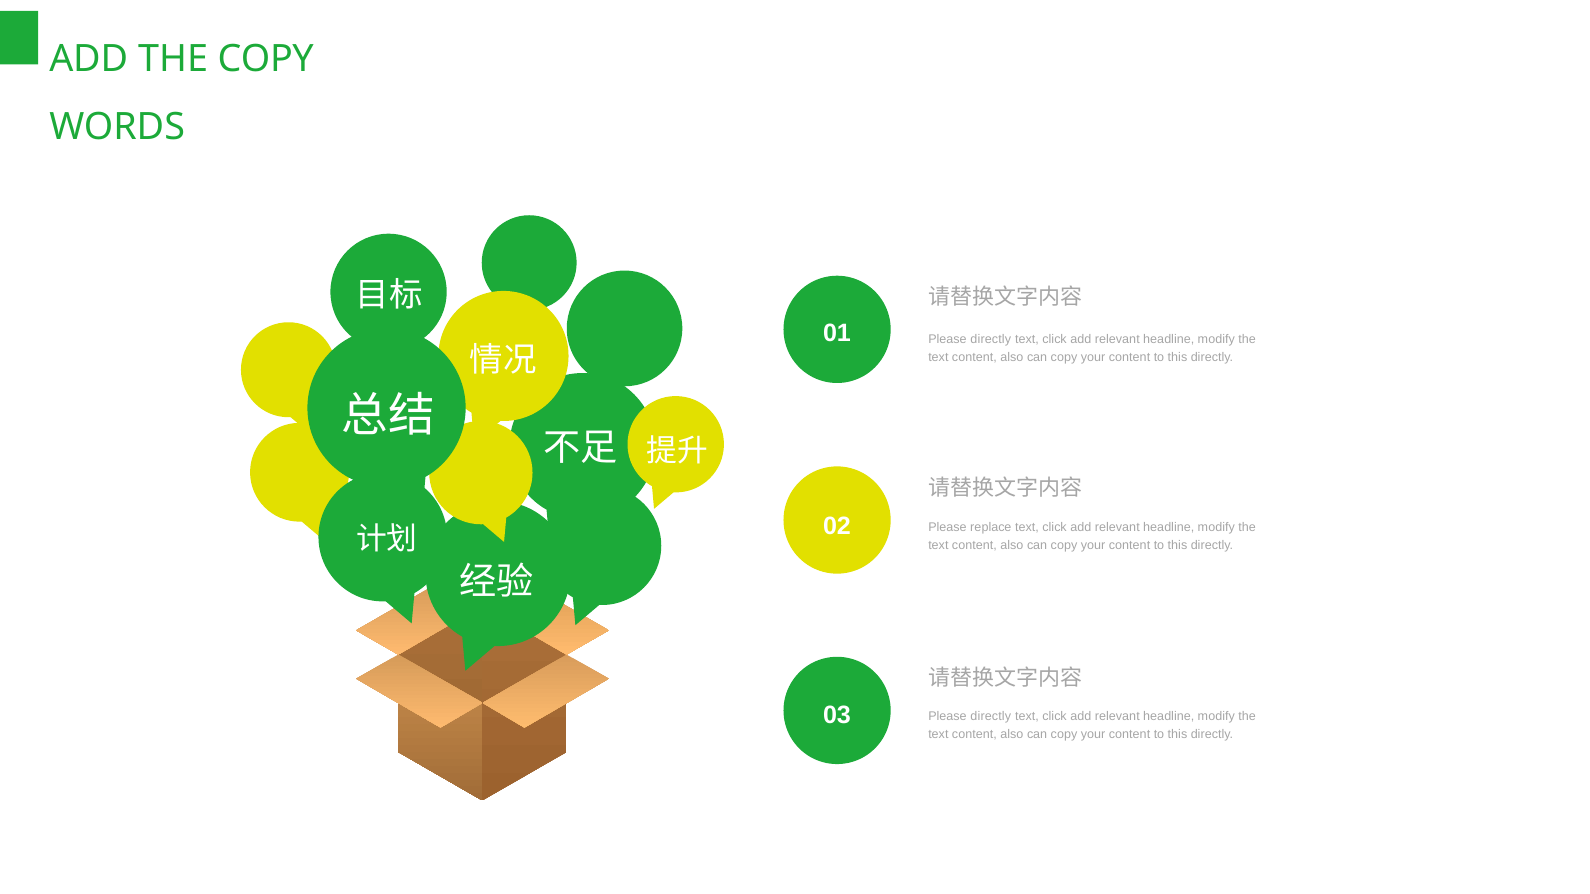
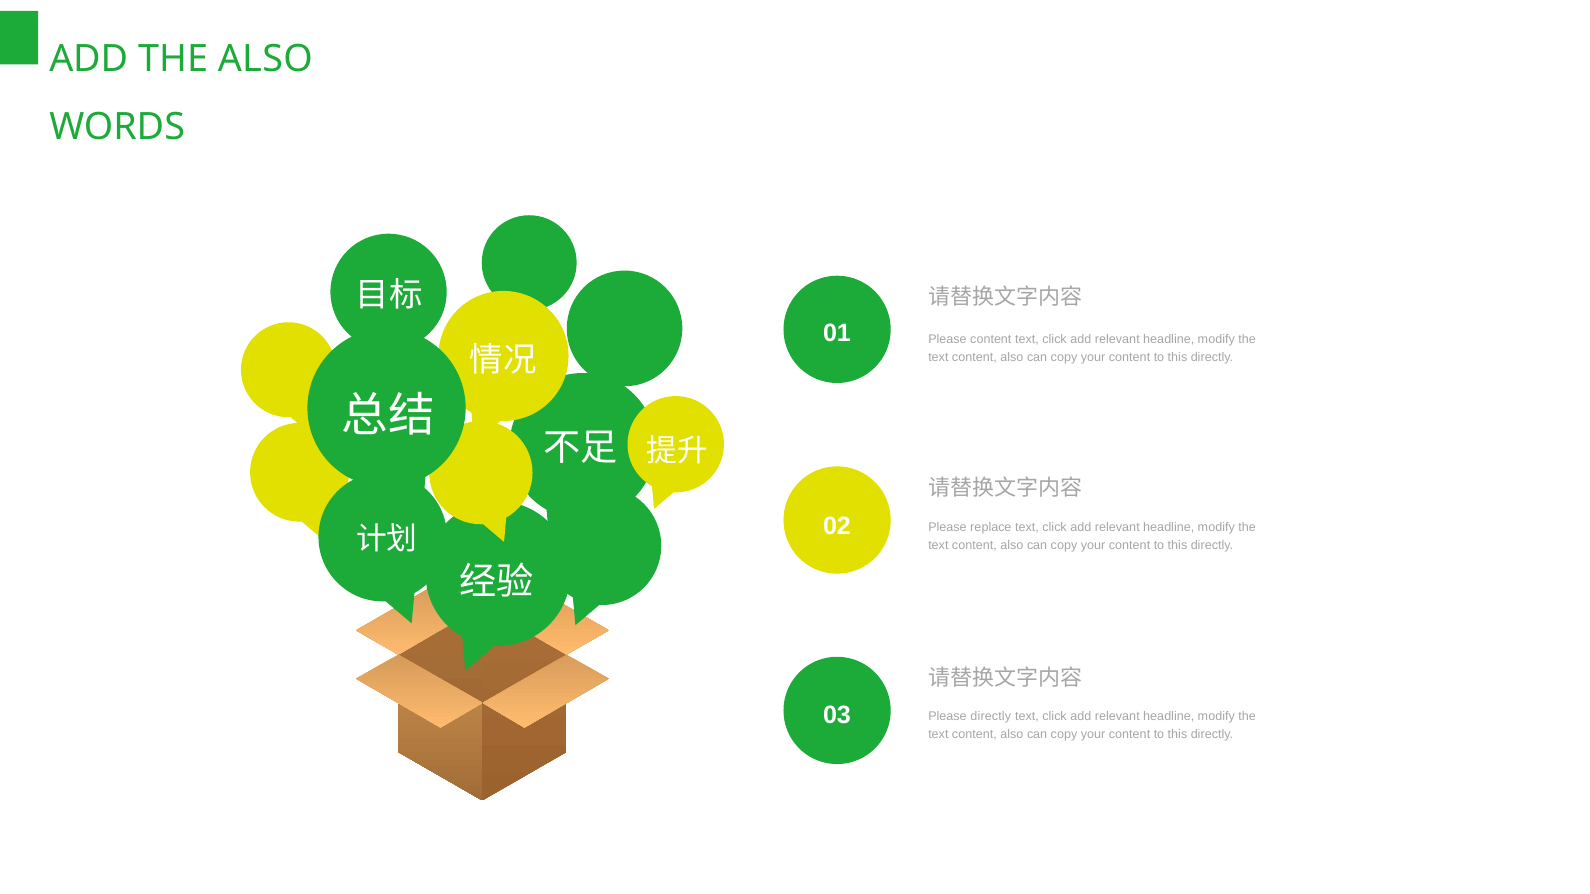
THE COPY: COPY -> ALSO
directly at (991, 339): directly -> content
